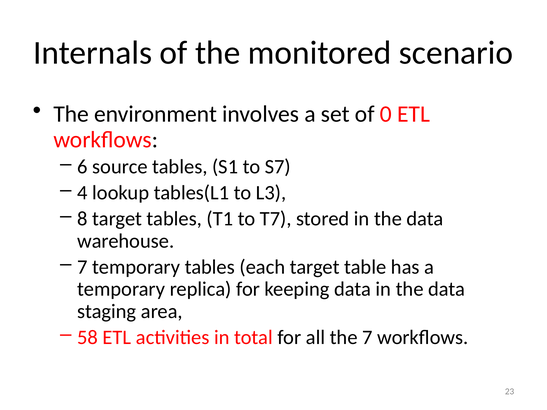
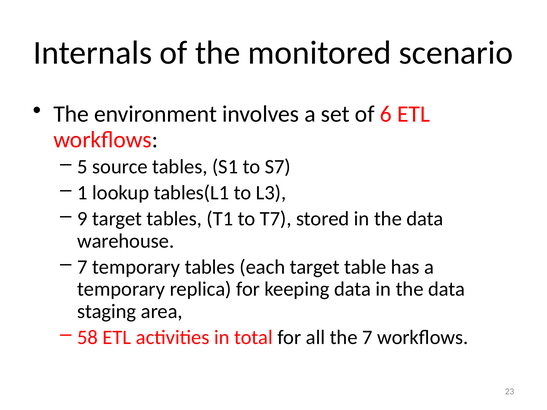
0: 0 -> 6
6: 6 -> 5
4: 4 -> 1
8: 8 -> 9
